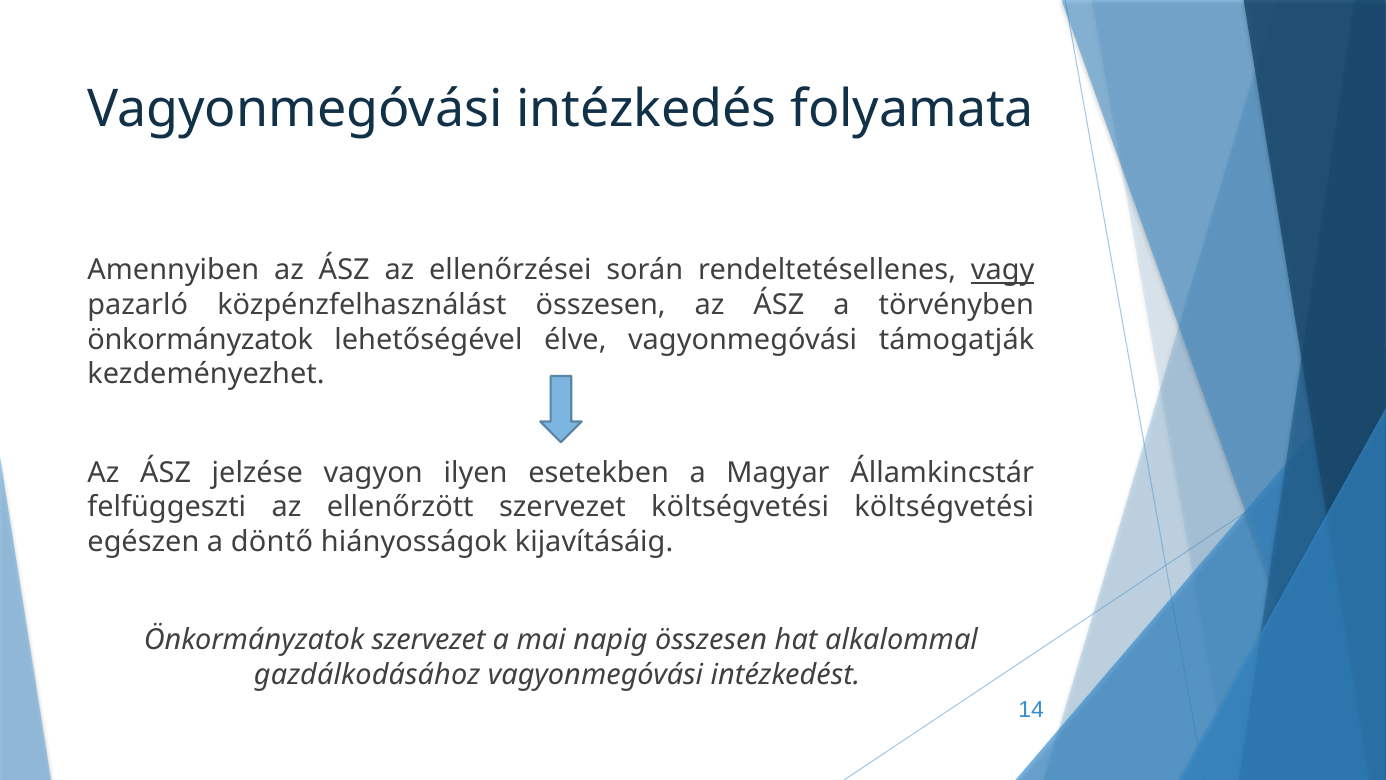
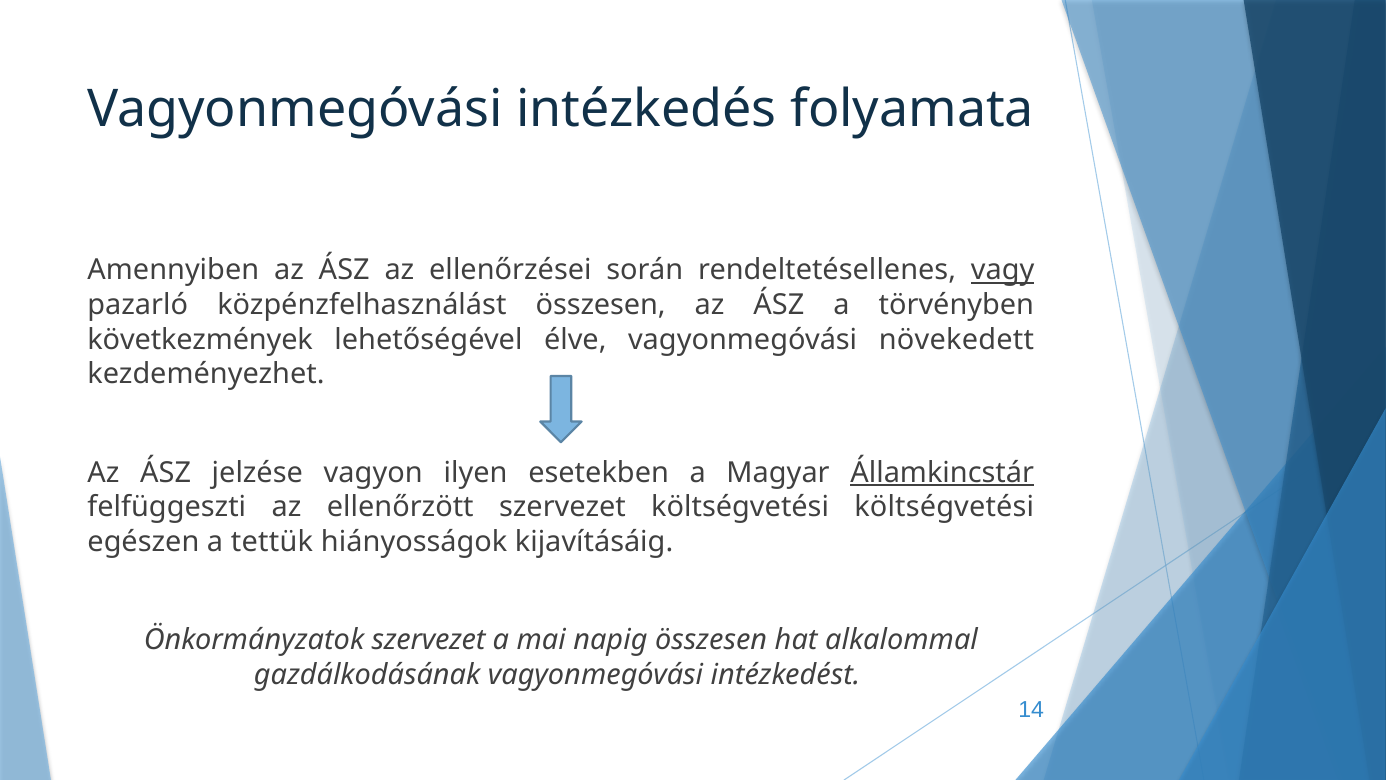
önkormányzatok at (200, 340): önkormányzatok -> következmények
támogatják: támogatják -> növekedett
Államkincstár underline: none -> present
döntő: döntő -> tettük
gazdálkodásához: gazdálkodásához -> gazdálkodásának
